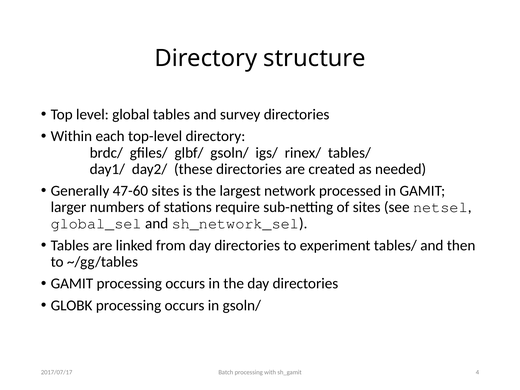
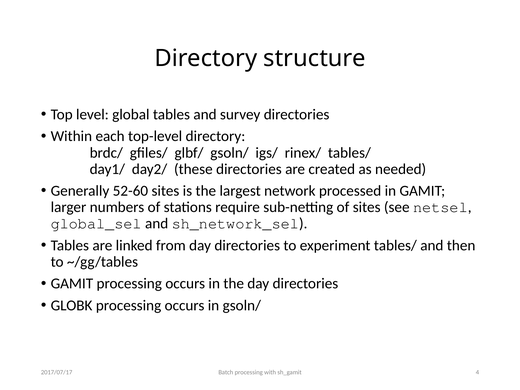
47-60: 47-60 -> 52-60
